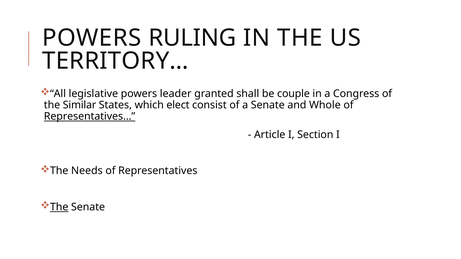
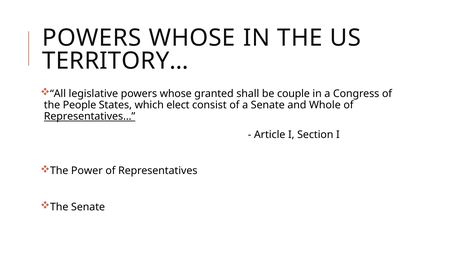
RULING at (192, 38): RULING -> WHOSE
legislative powers leader: leader -> whose
Similar: Similar -> People
Needs: Needs -> Power
The at (59, 207) underline: present -> none
